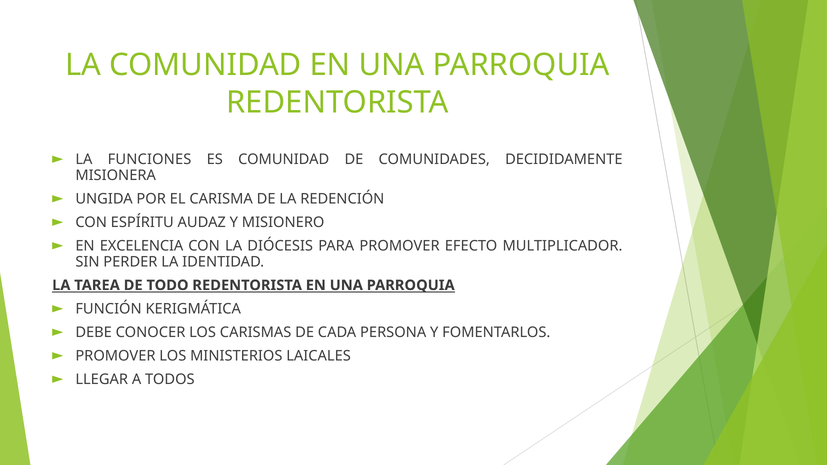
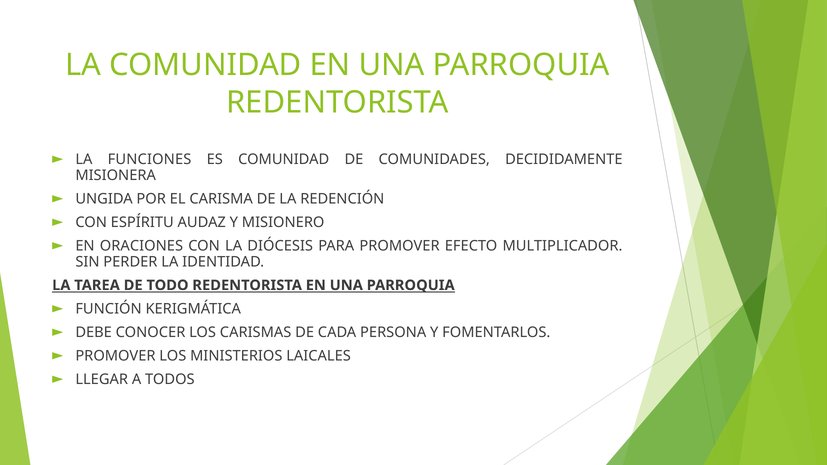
EXCELENCIA: EXCELENCIA -> ORACIONES
